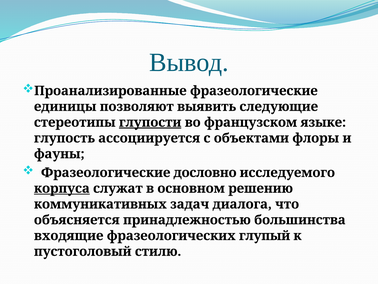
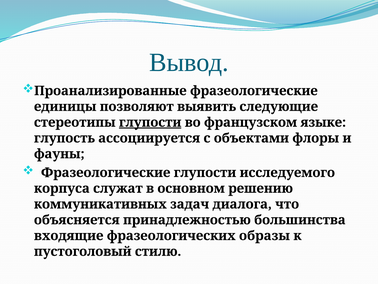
Фразеологические дословно: дословно -> глупости
корпуса underline: present -> none
глупый: глупый -> образы
